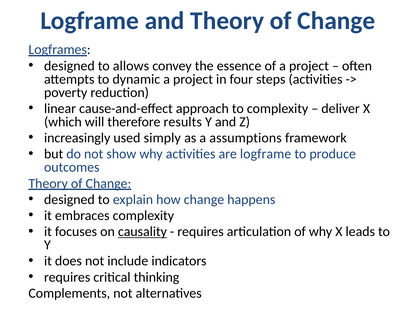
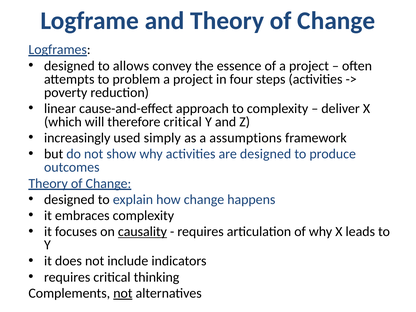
dynamic: dynamic -> problem
therefore results: results -> critical
are logframe: logframe -> designed
not at (123, 293) underline: none -> present
